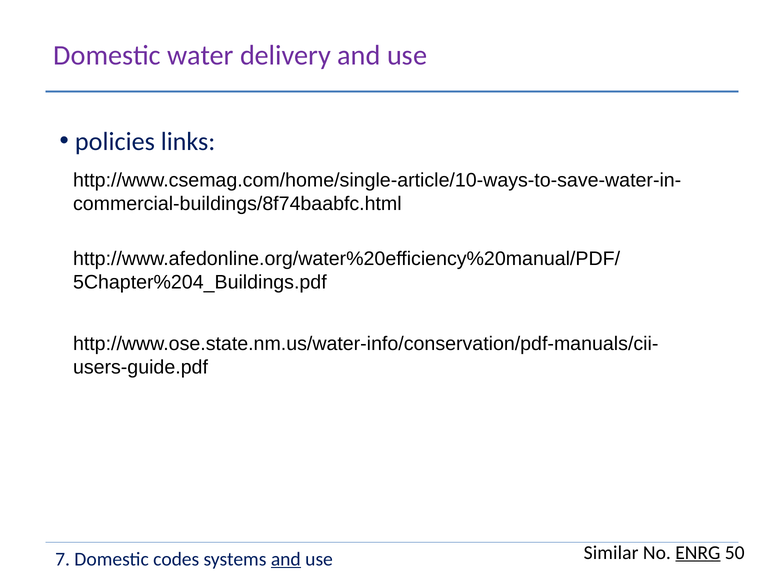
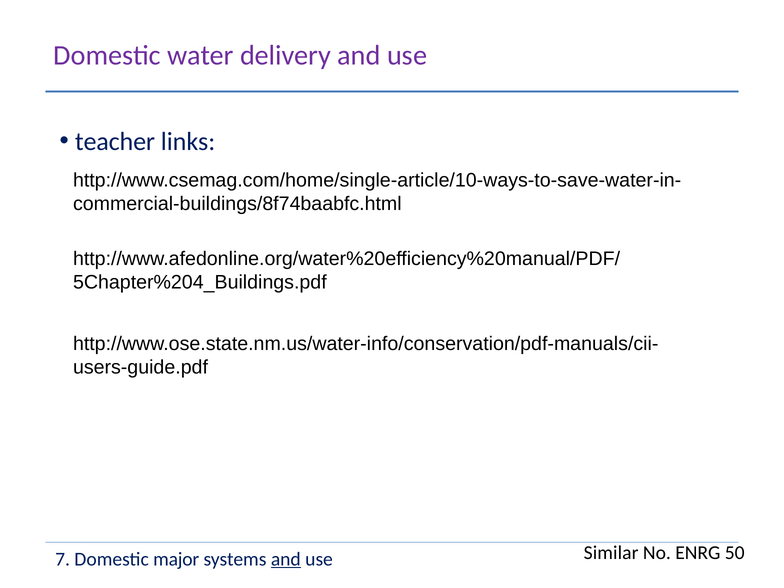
policies: policies -> teacher
ENRG underline: present -> none
codes: codes -> major
